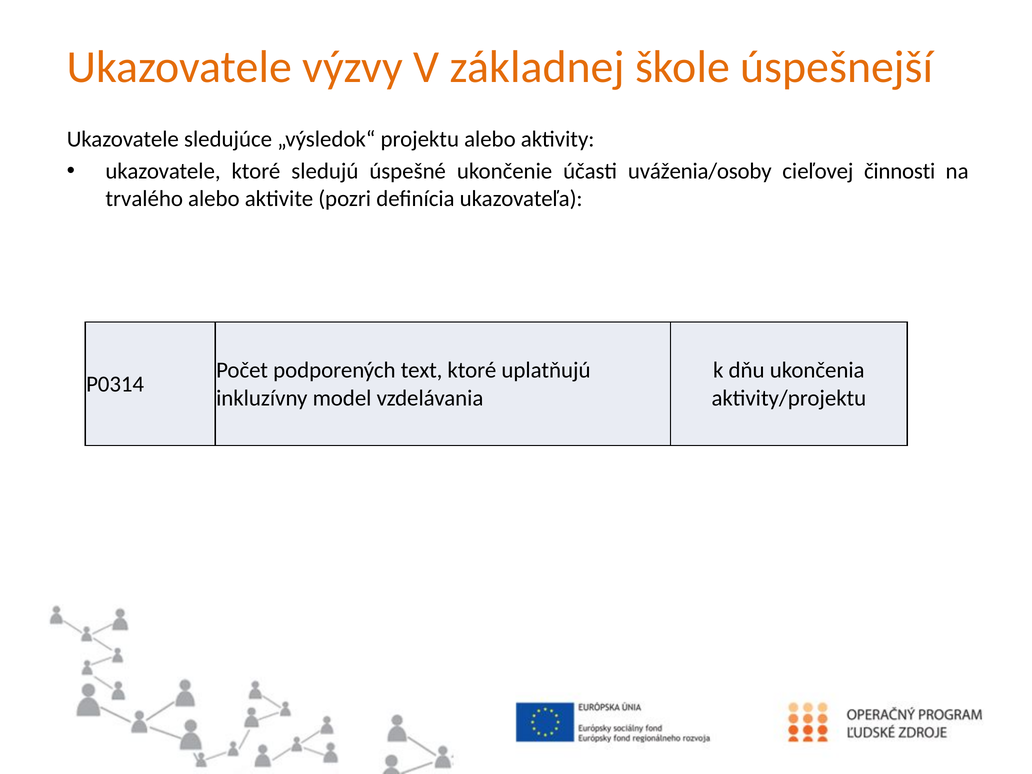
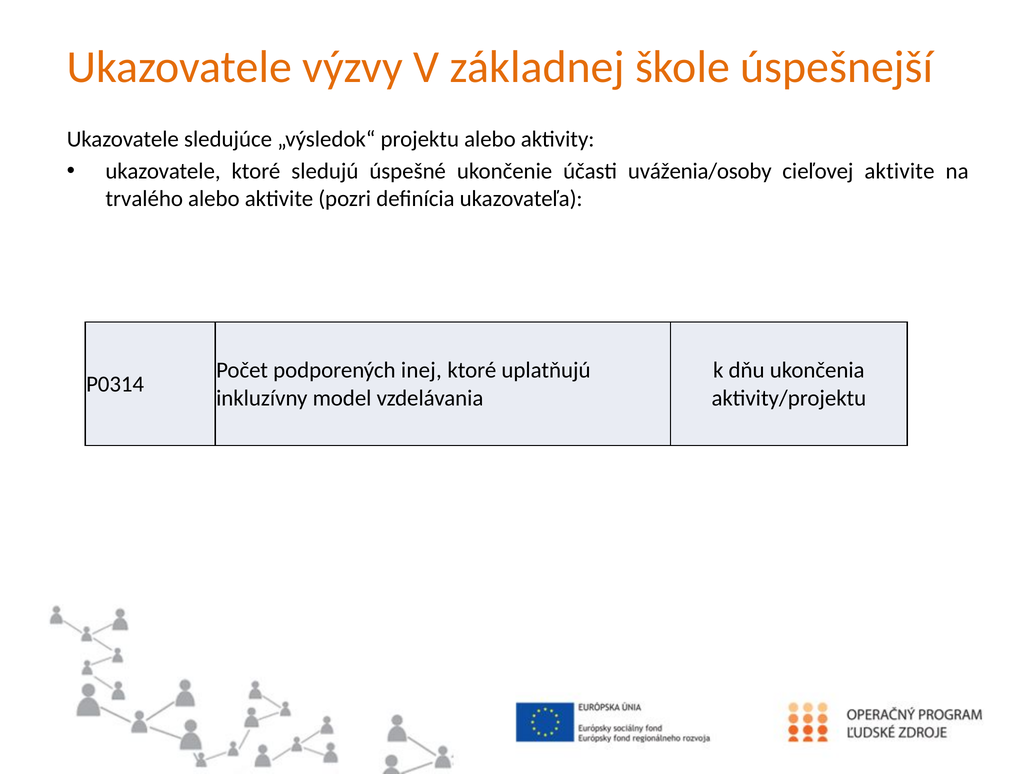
cieľovej činnosti: činnosti -> aktivite
text: text -> inej
